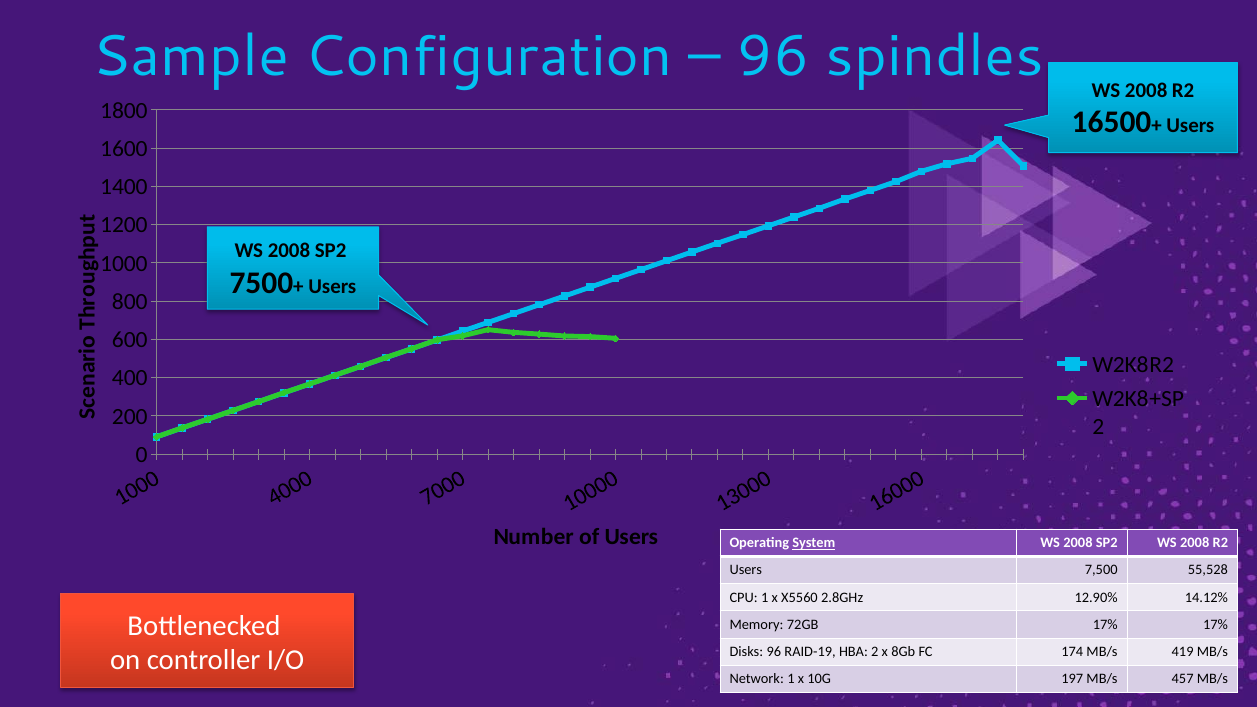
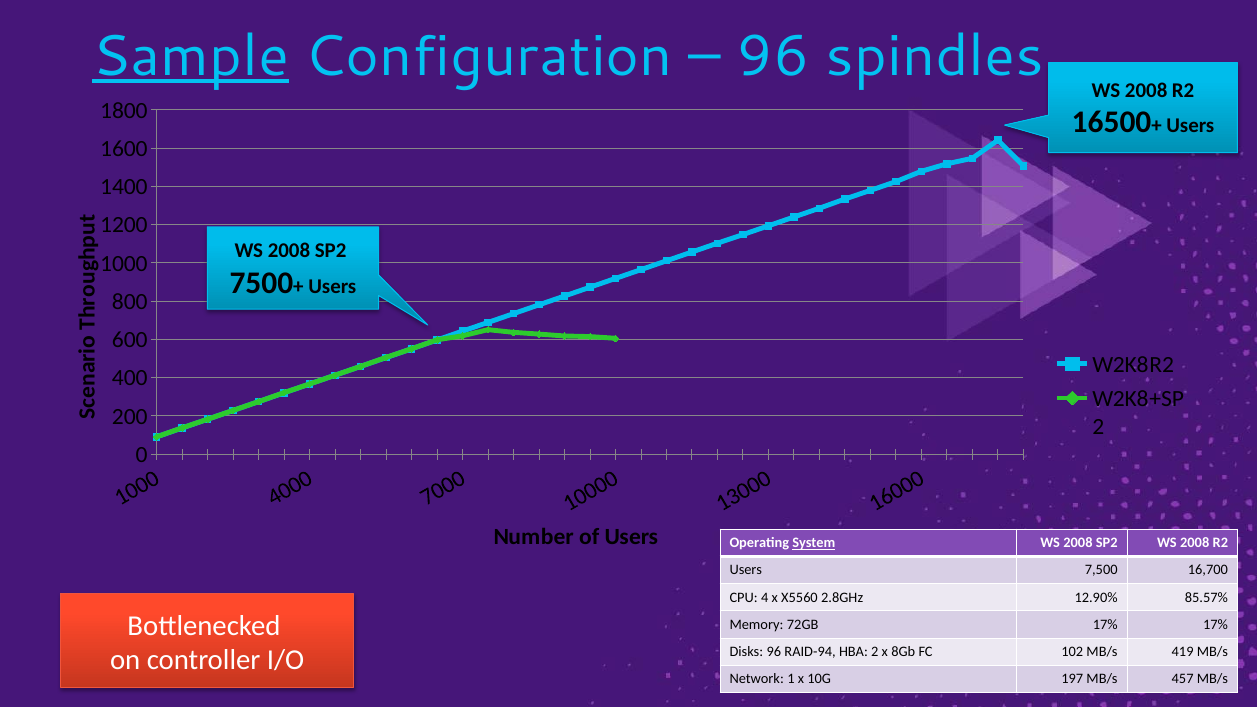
Sample underline: none -> present
55,528: 55,528 -> 16,700
CPU 1: 1 -> 4
14.12%: 14.12% -> 85.57%
RAID-19: RAID-19 -> RAID-94
174: 174 -> 102
